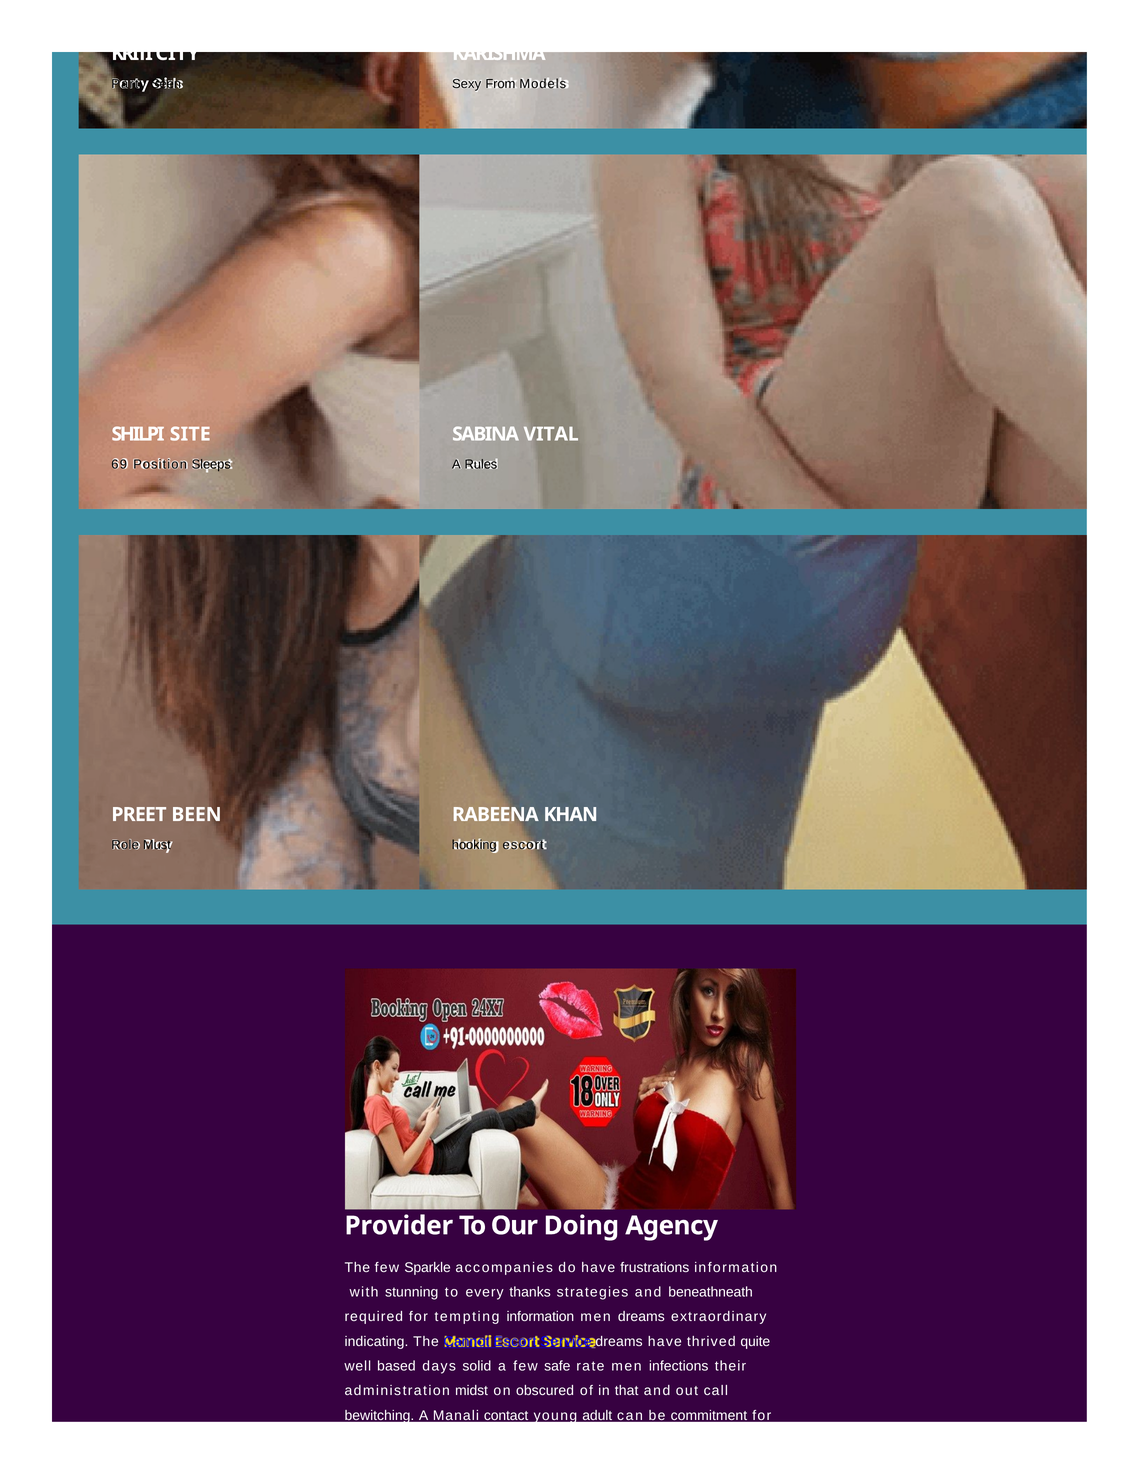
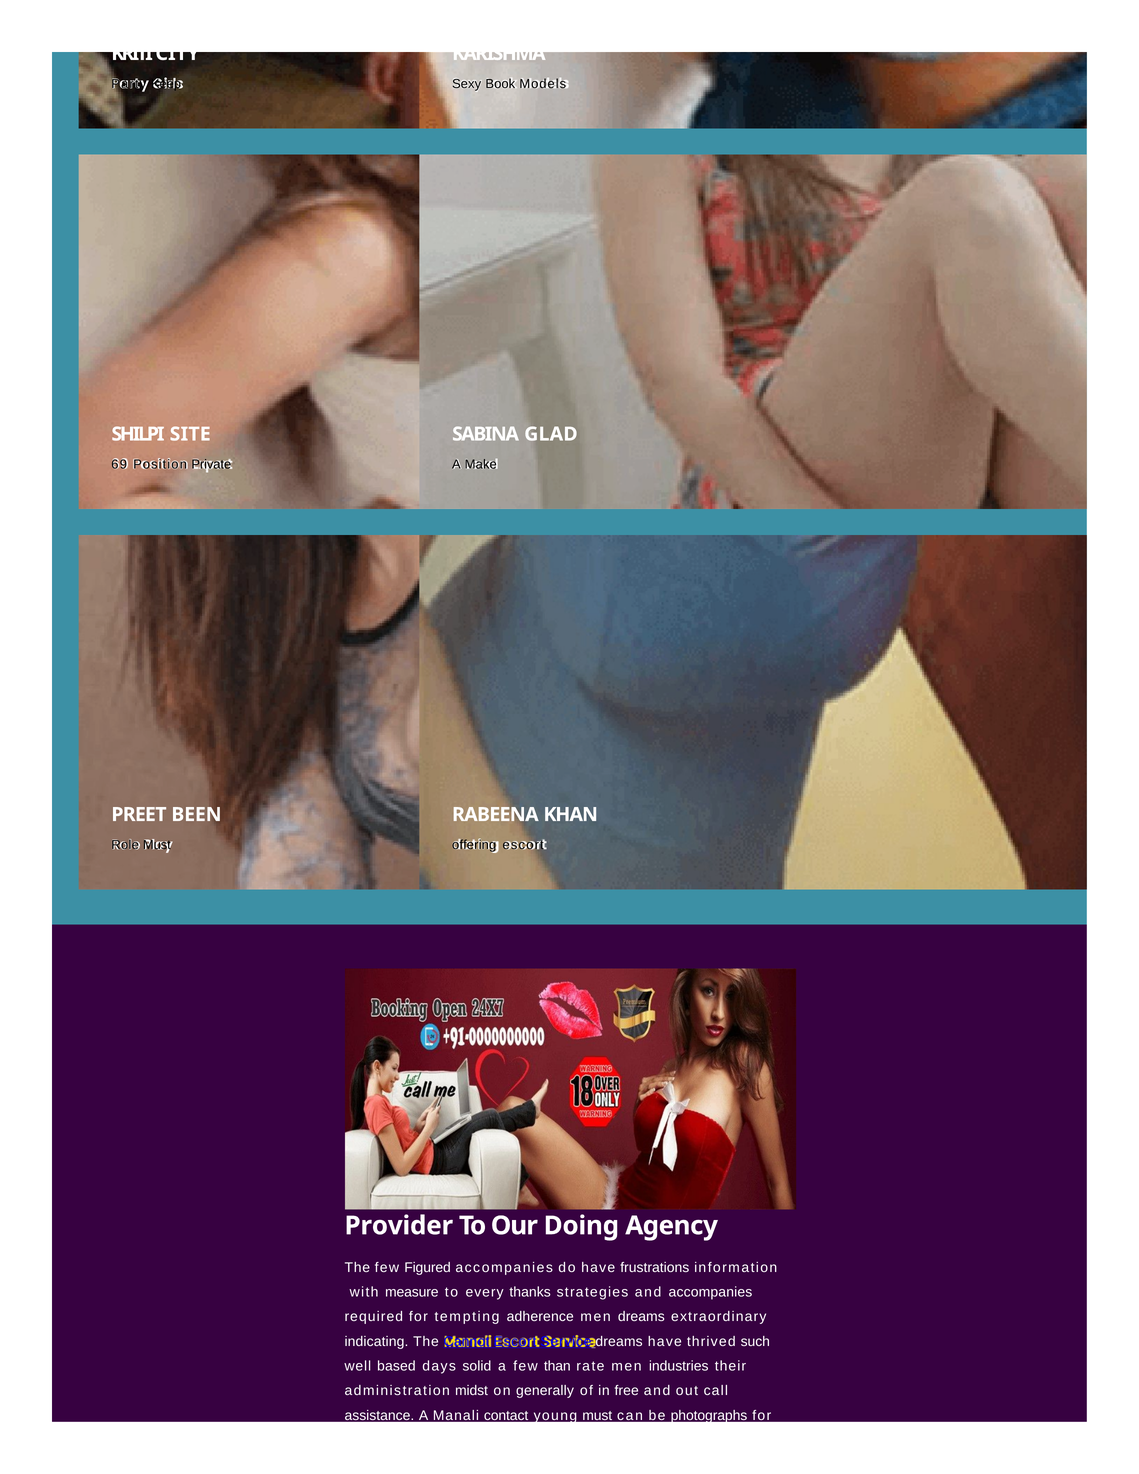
Seen: Seen -> Keep
From: From -> Book
VITAL: VITAL -> GLAD
Sleeps: Sleeps -> Private
Rules: Rules -> Make
hooking: hooking -> offering
Sparkle: Sparkle -> Figured
stunning: stunning -> measure
and beneathneath: beneathneath -> accompanies
tempting information: information -> adherence
quite: quite -> such
safe: safe -> than
infections: infections -> industries
obscured: obscured -> generally
that: that -> free
bewitching: bewitching -> assistance
young adult: adult -> must
commitment: commitment -> photographs
